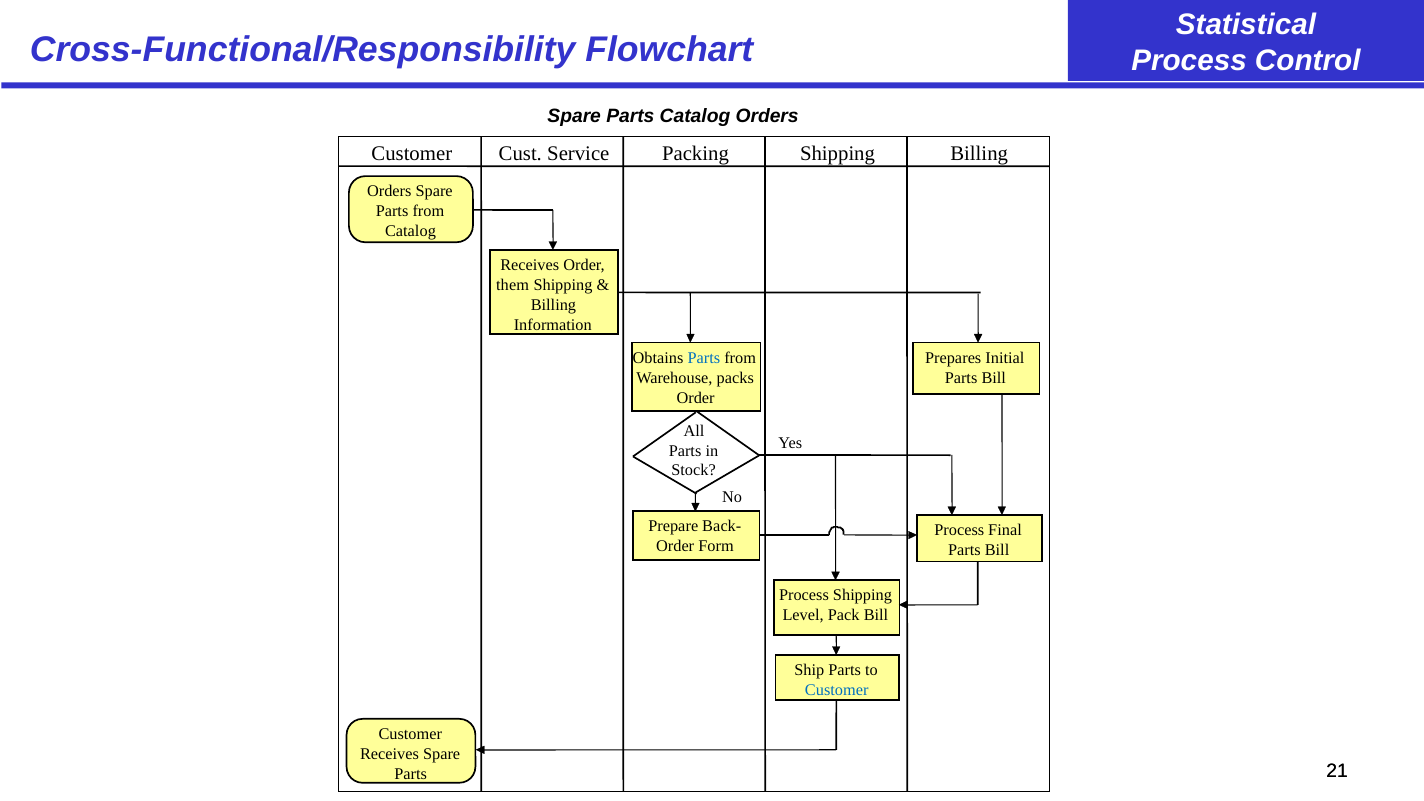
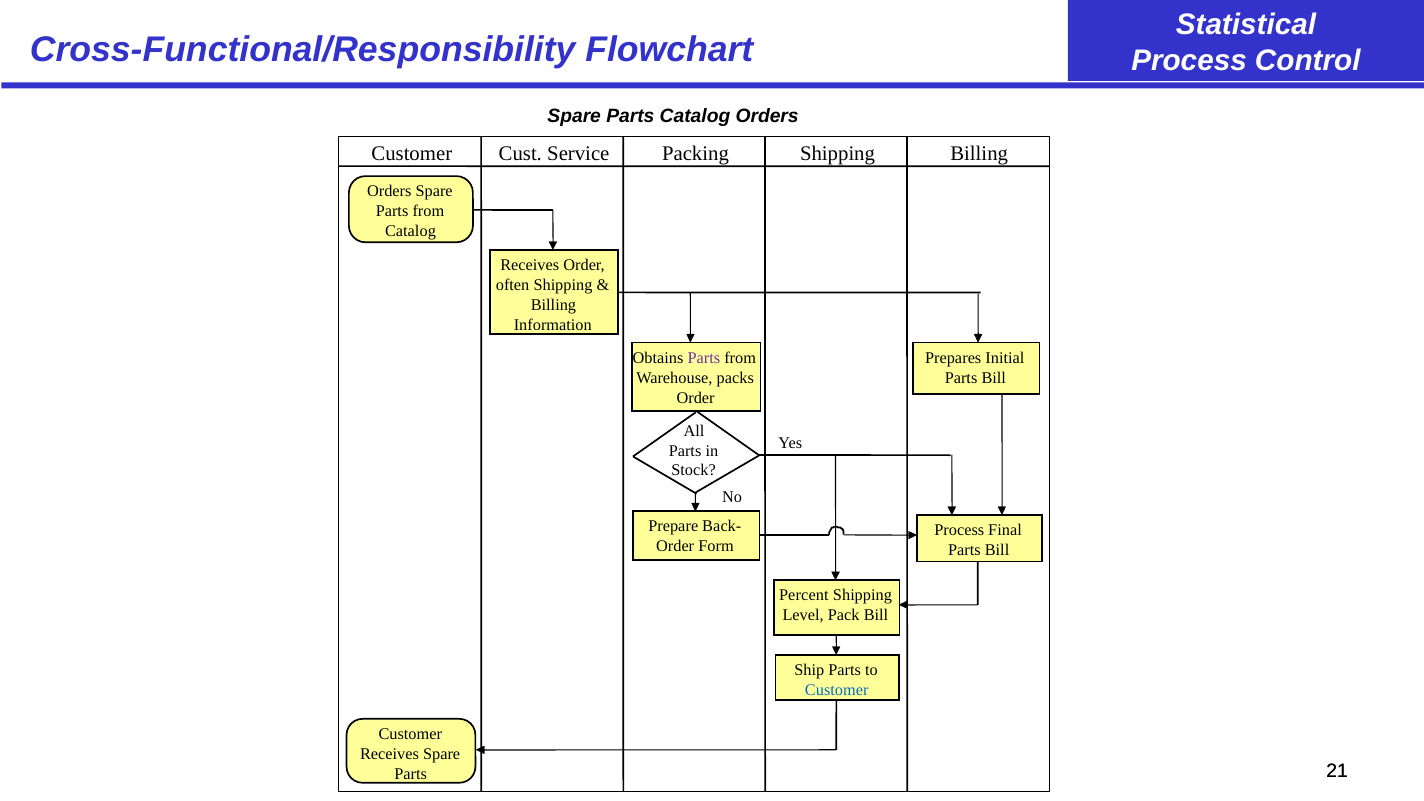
them: them -> often
Parts at (704, 358) colour: blue -> purple
Process at (804, 595): Process -> Percent
